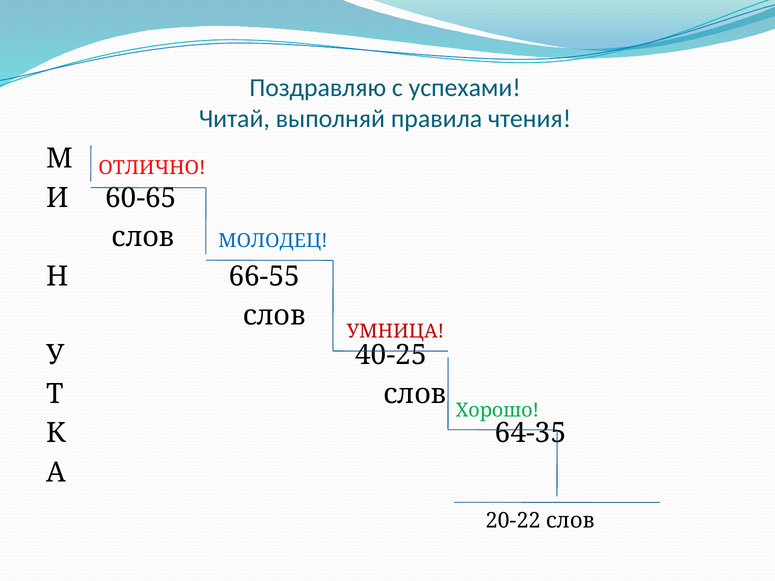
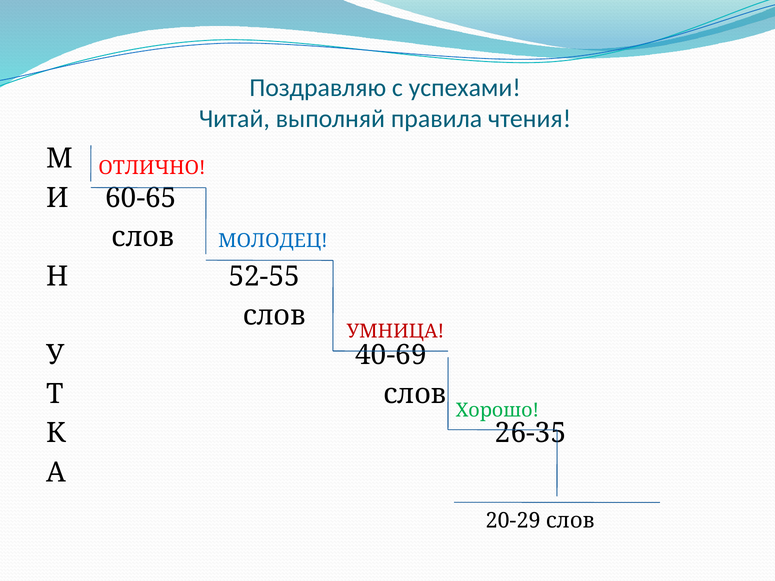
66-55: 66-55 -> 52-55
40-25: 40-25 -> 40-69
64-35: 64-35 -> 26-35
20-22: 20-22 -> 20-29
